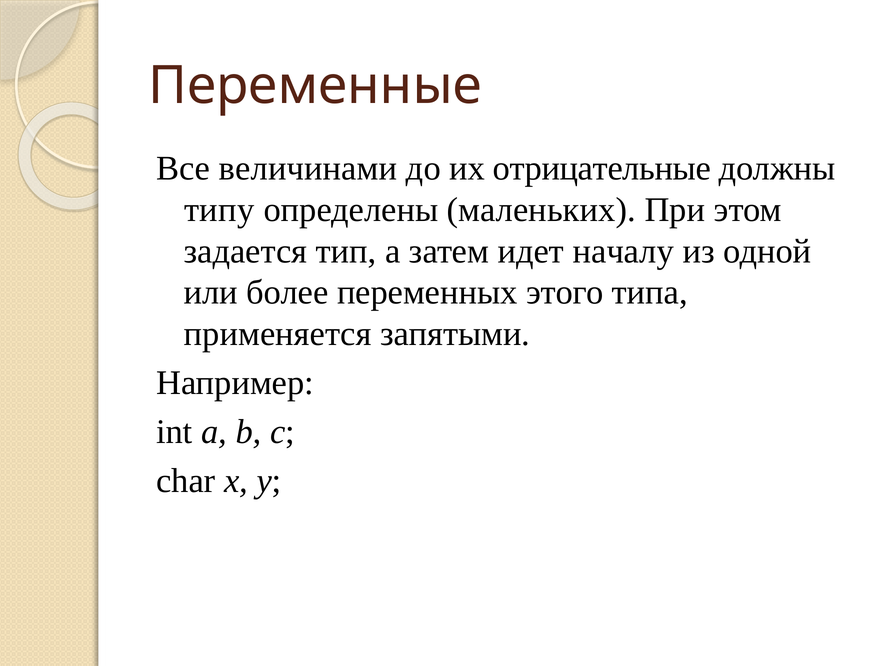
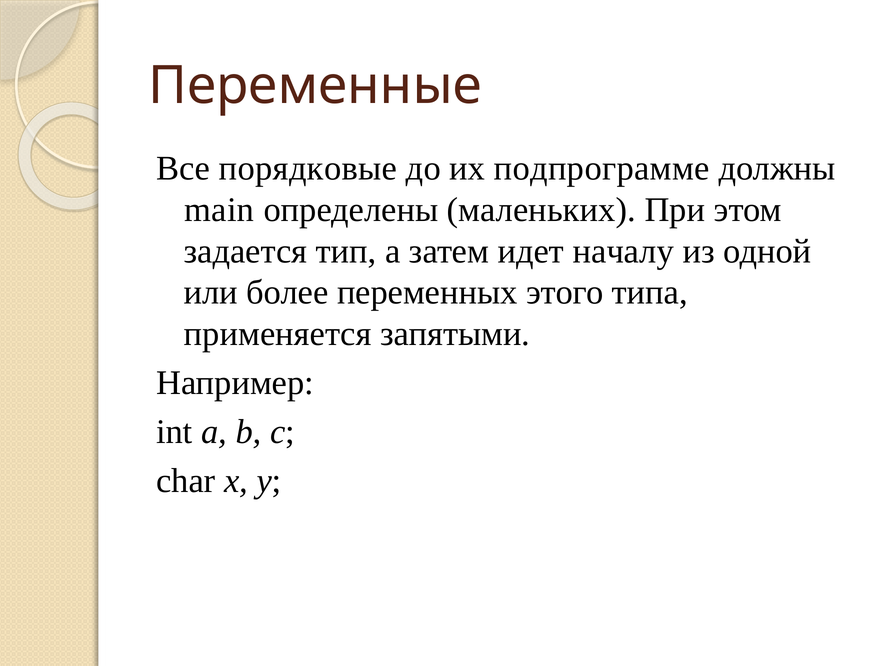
величинами: величинами -> порядковые
отрицательные: отрицательные -> подпрограмме
типу: типу -> main
